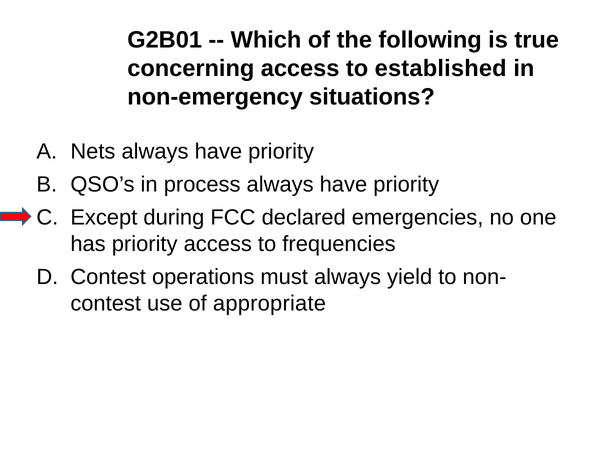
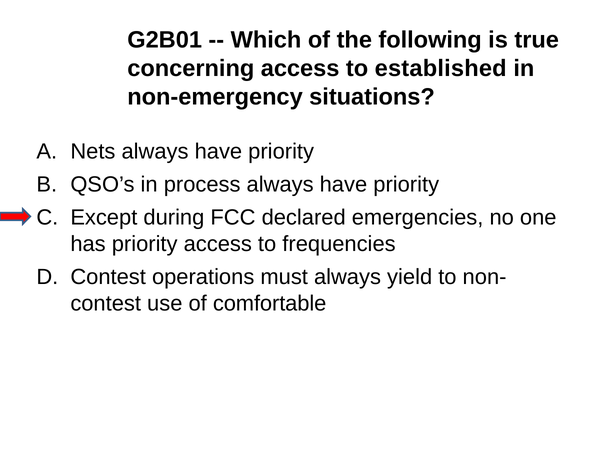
appropriate: appropriate -> comfortable
